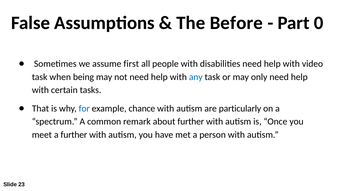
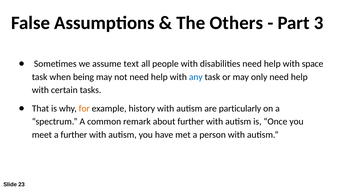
Before: Before -> Others
0: 0 -> 3
first: first -> text
video: video -> space
for colour: blue -> orange
chance: chance -> history
